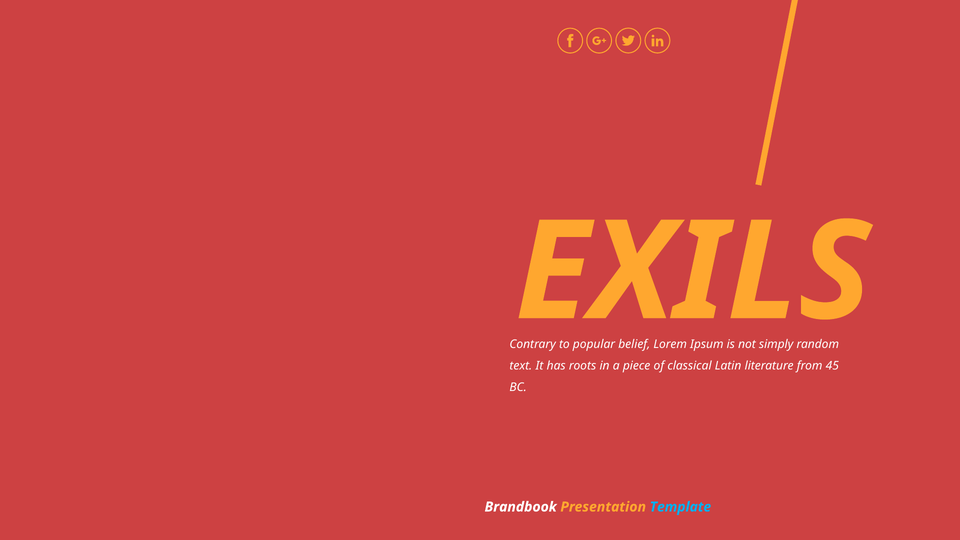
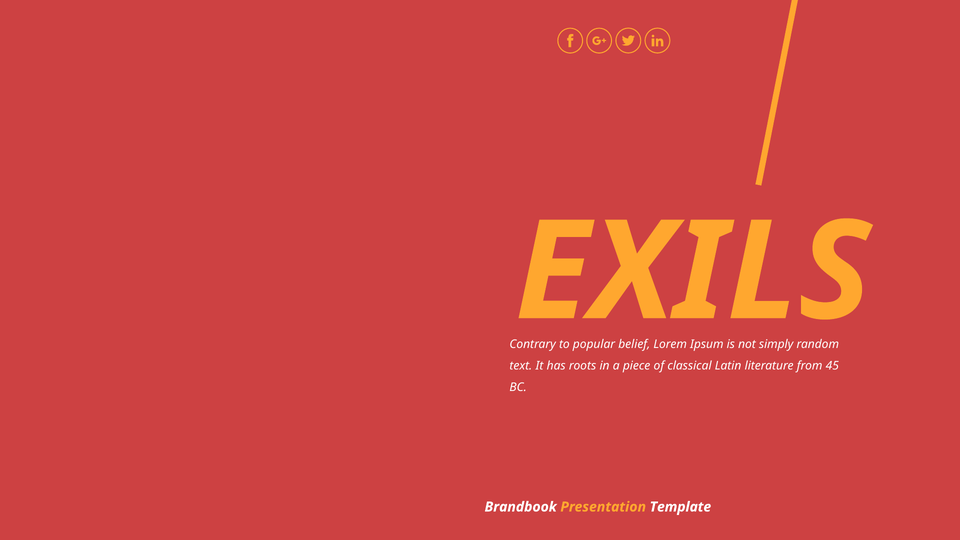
Template colour: light blue -> white
